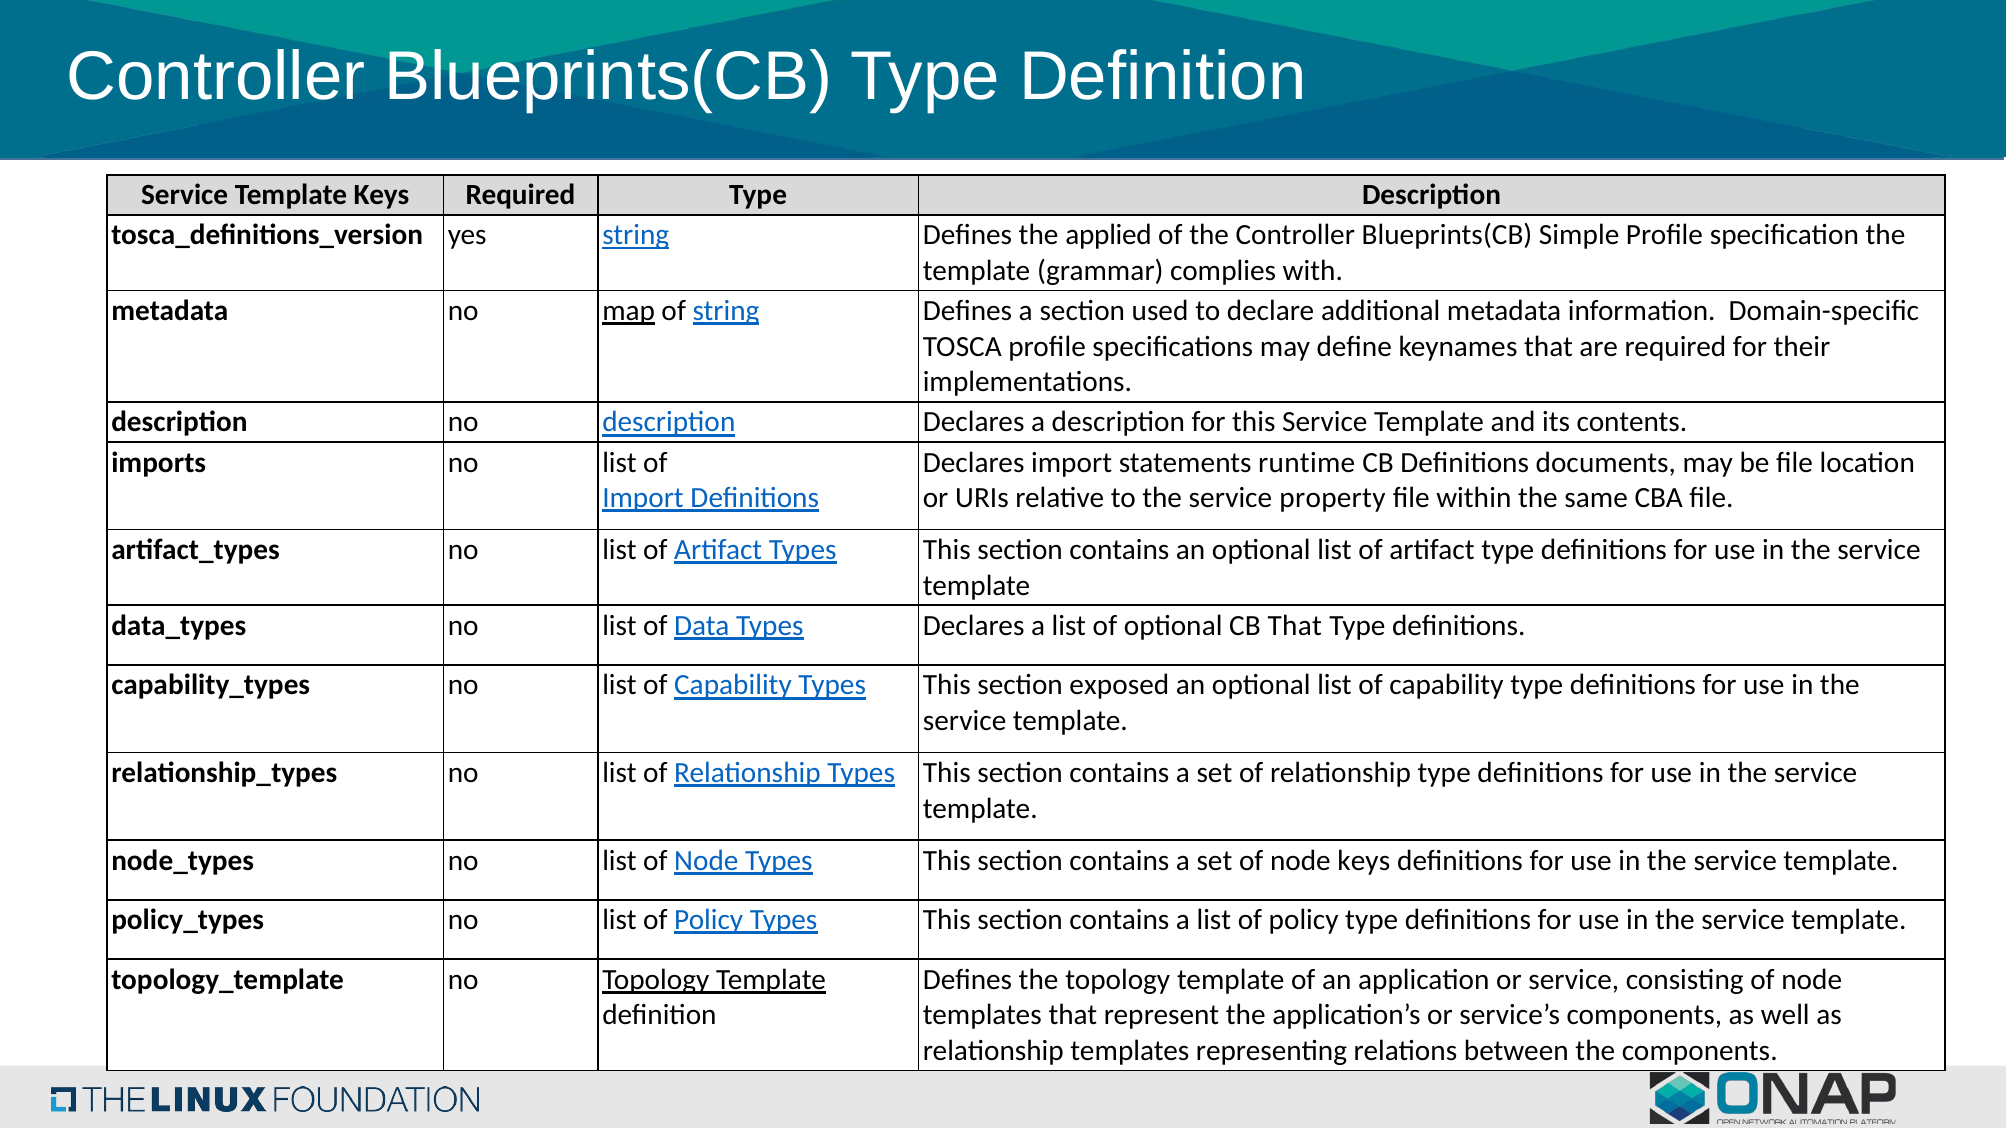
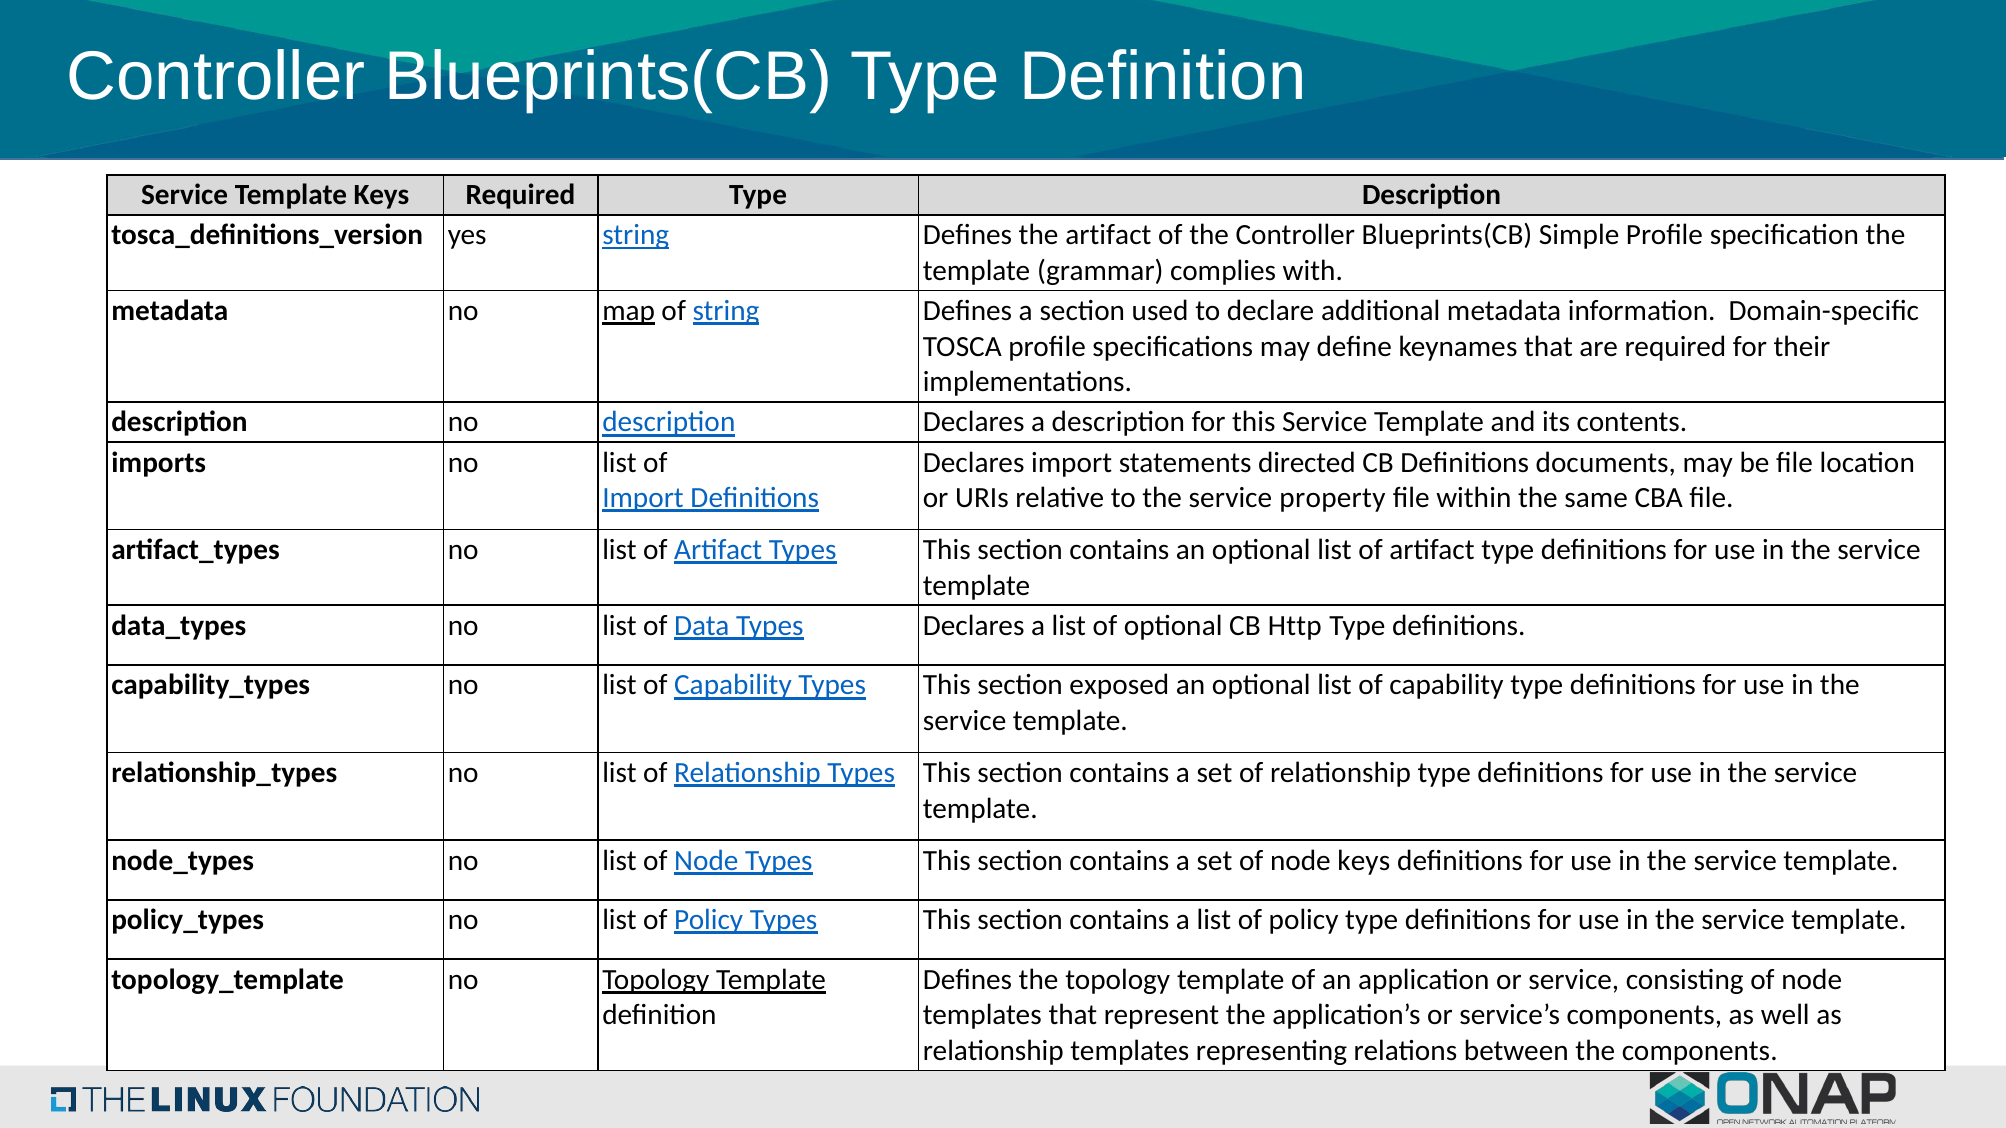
the applied: applied -> artifact
runtime: runtime -> directed
CB That: That -> Http
